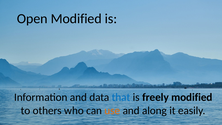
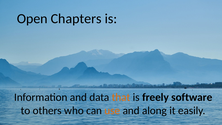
Open Modified: Modified -> Chapters
that colour: blue -> orange
freely modified: modified -> software
